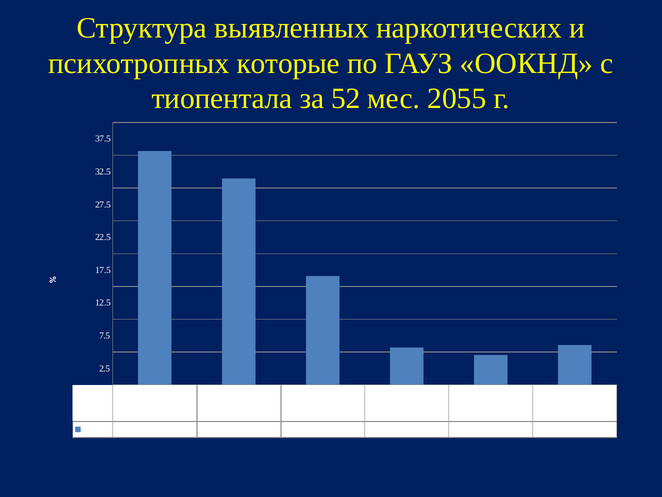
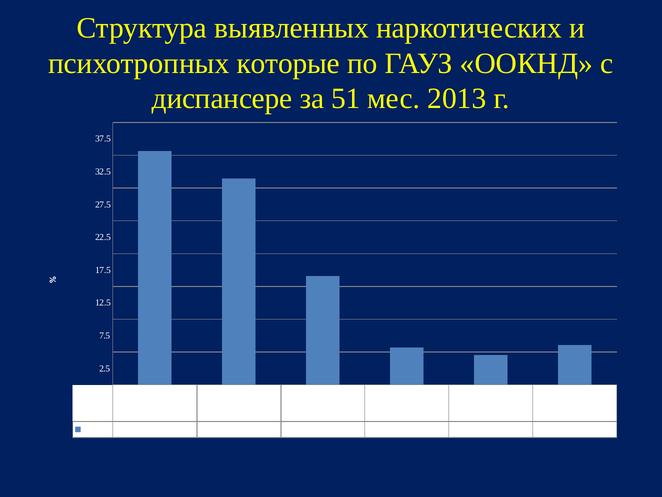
тиопентала: тиопентала -> диспансере
52: 52 -> 51
2055: 2055 -> 2013
